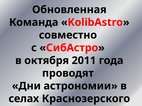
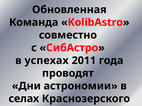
октября: октября -> успехах
